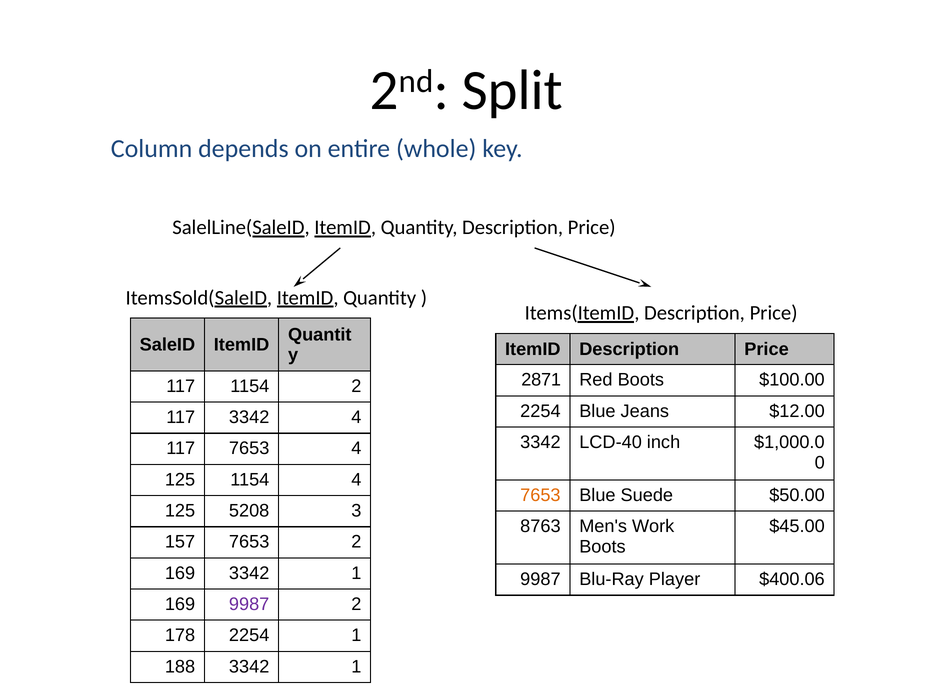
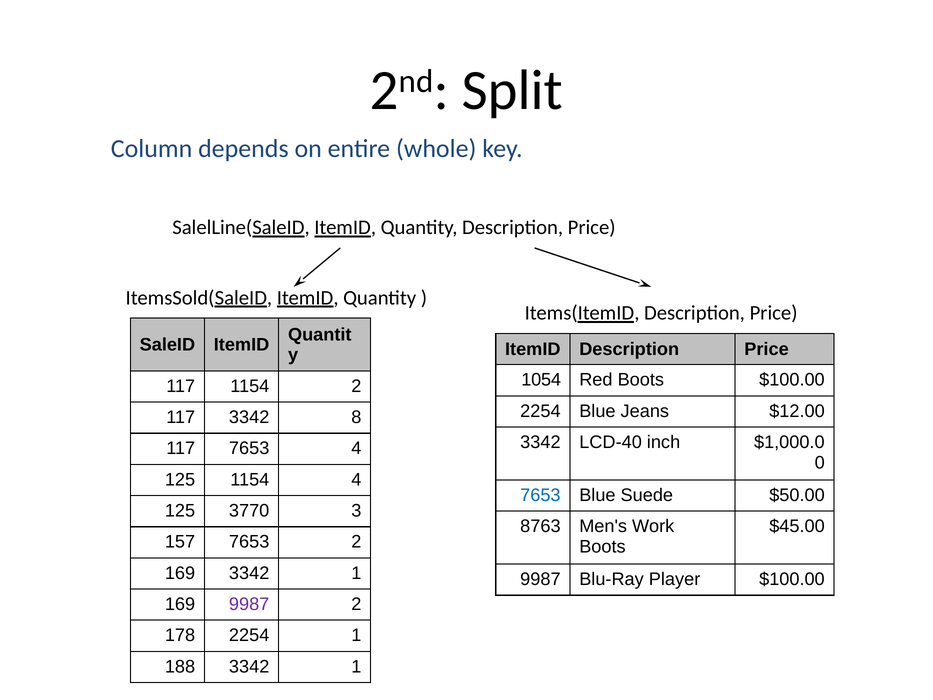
2871: 2871 -> 1054
3342 4: 4 -> 8
7653 at (540, 495) colour: orange -> blue
5208: 5208 -> 3770
Player $400.06: $400.06 -> $100.00
